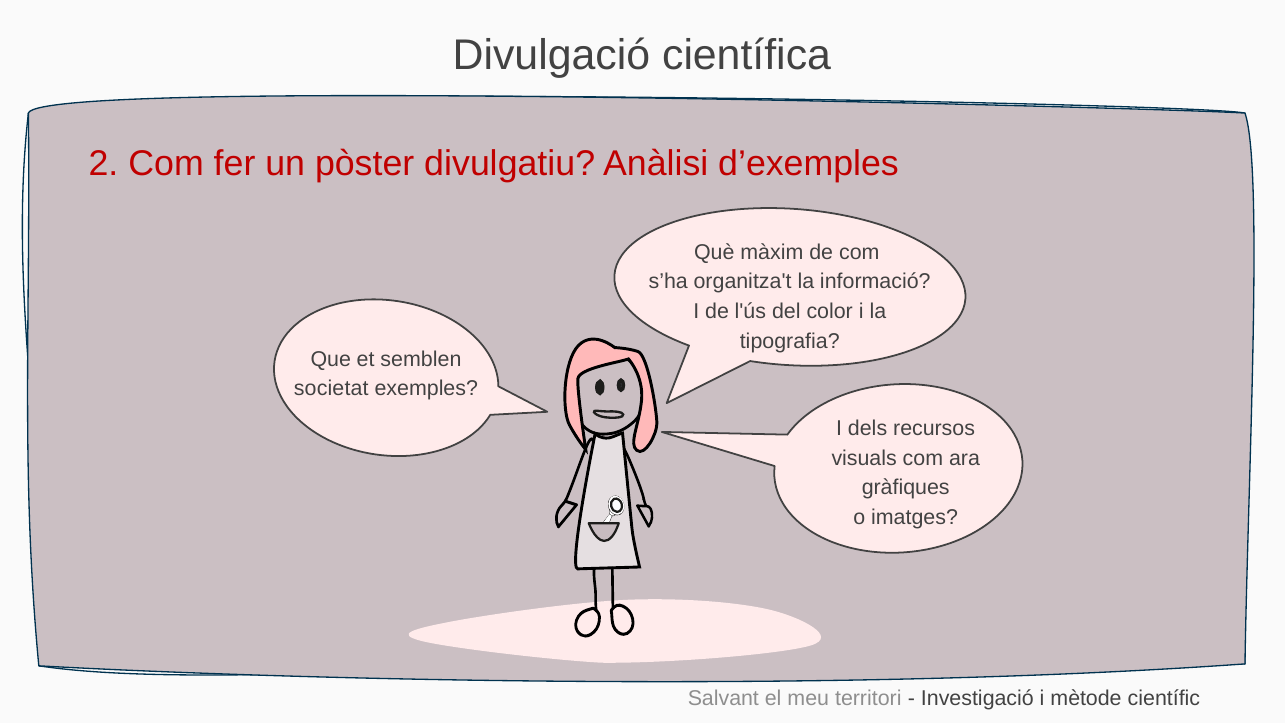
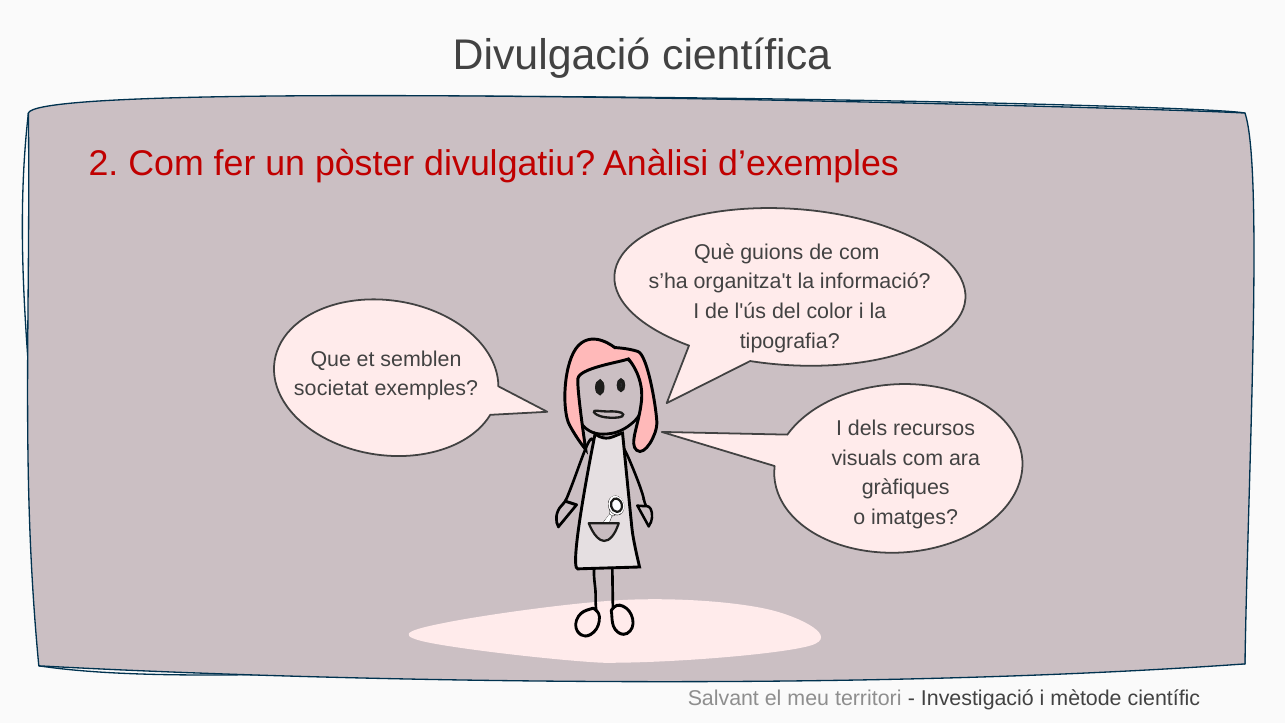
màxim: màxim -> guions
